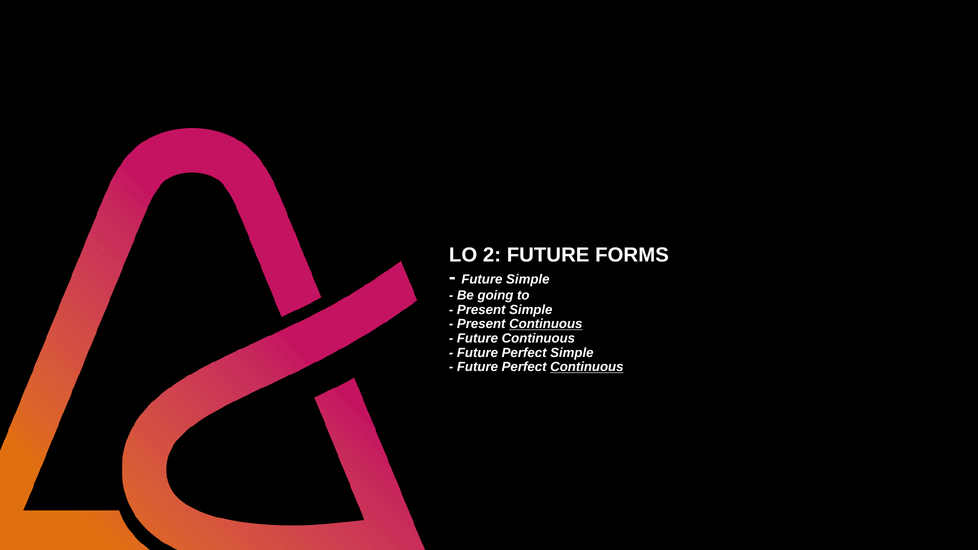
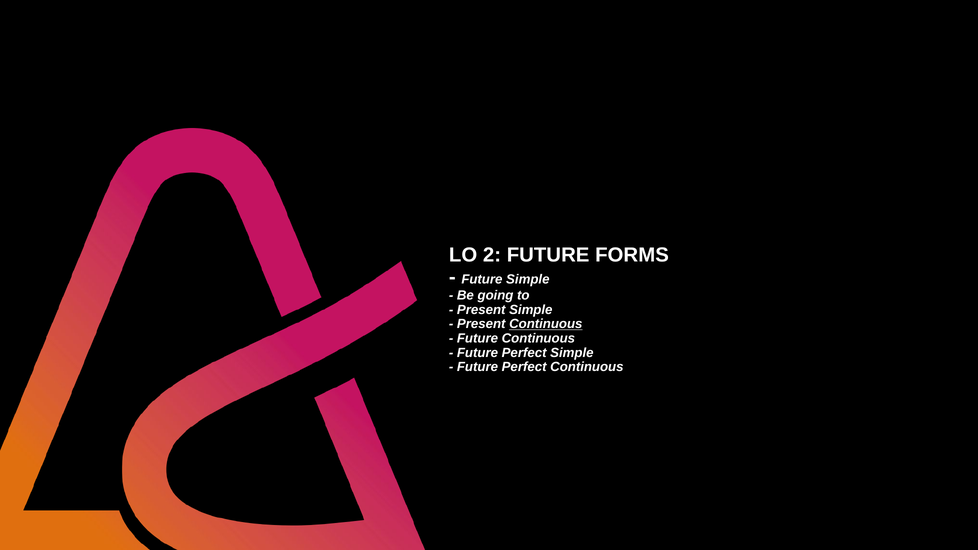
Continuous at (587, 367) underline: present -> none
